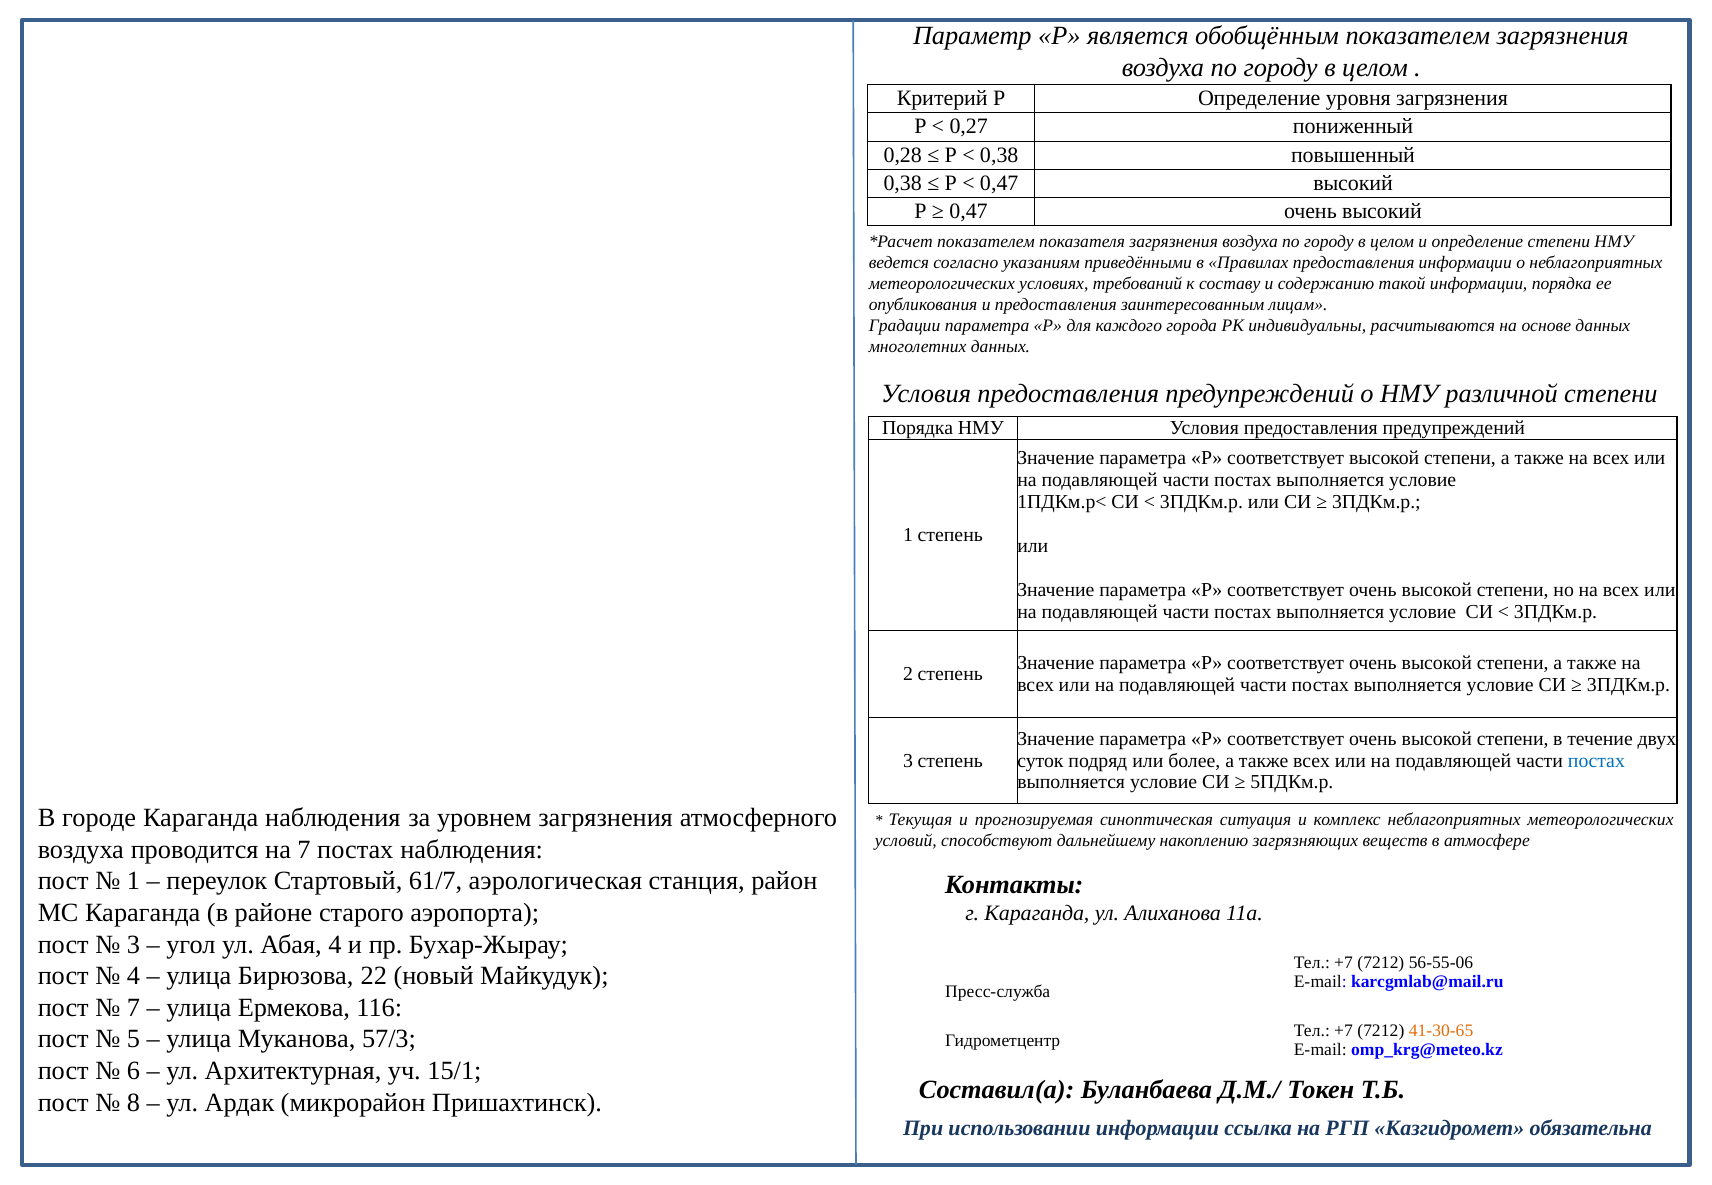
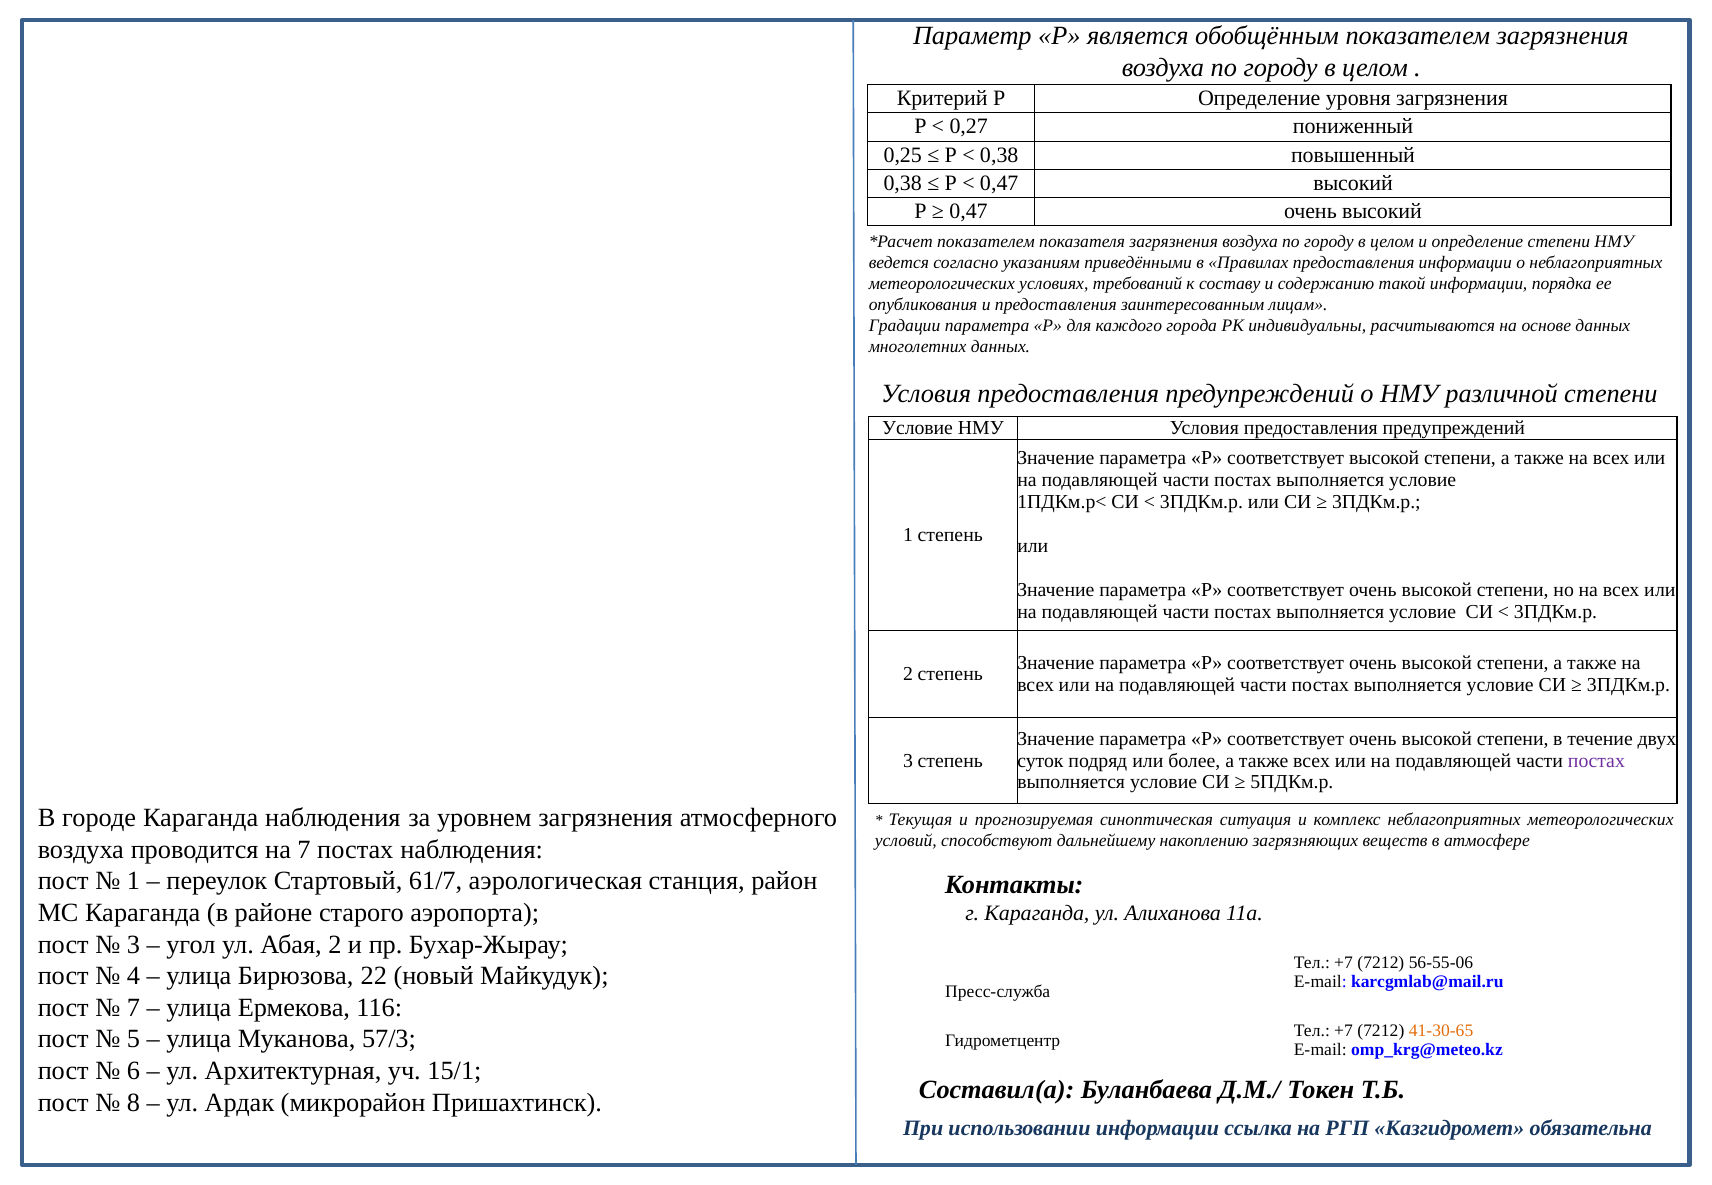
0,28: 0,28 -> 0,25
Порядка at (918, 428): Порядка -> Условие
постах at (1596, 761) colour: blue -> purple
Абая 4: 4 -> 2
